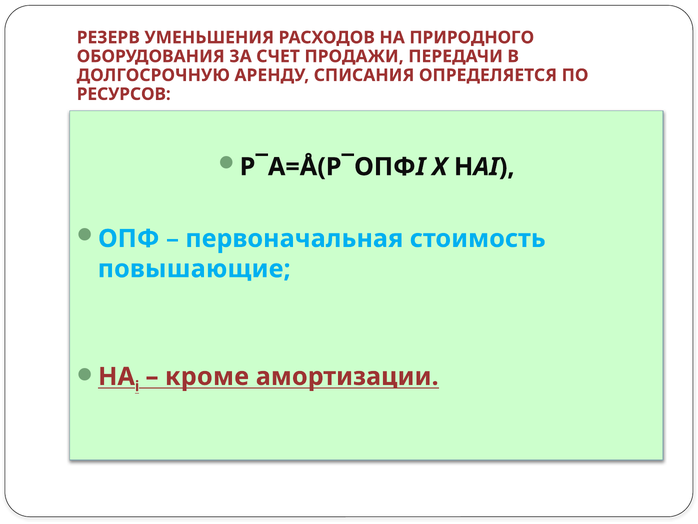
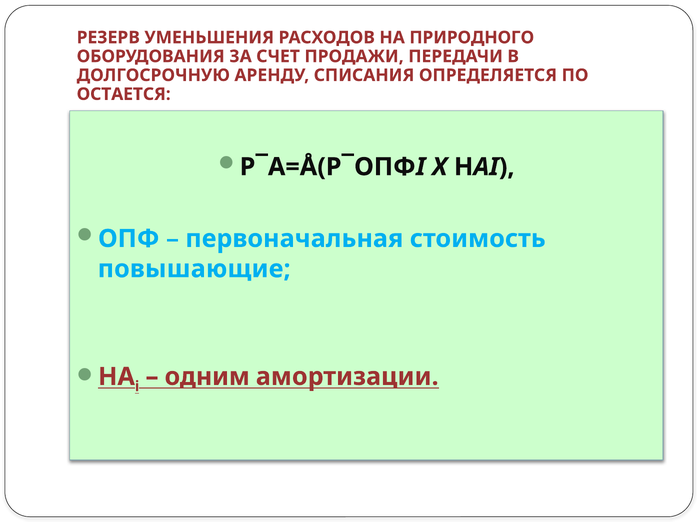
РЕСУРСОВ: РЕСУРСОВ -> ОСТАЕТСЯ
кроме: кроме -> одним
